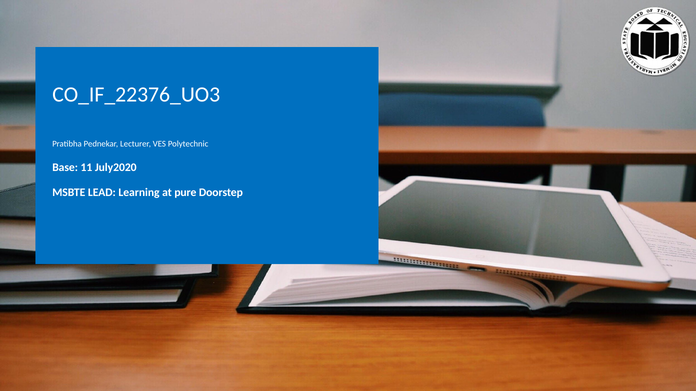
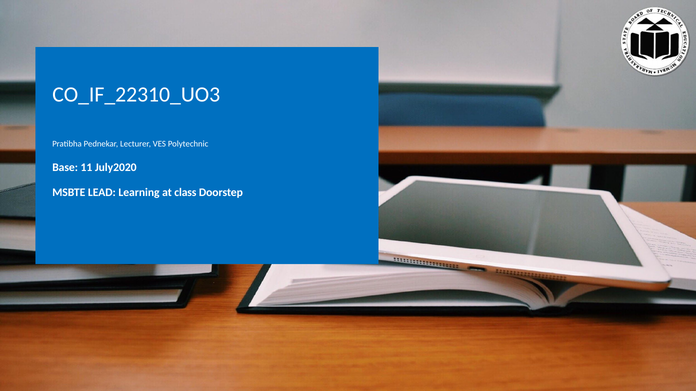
CO_IF_22376_UO3: CO_IF_22376_UO3 -> CO_IF_22310_UO3
pure: pure -> class
